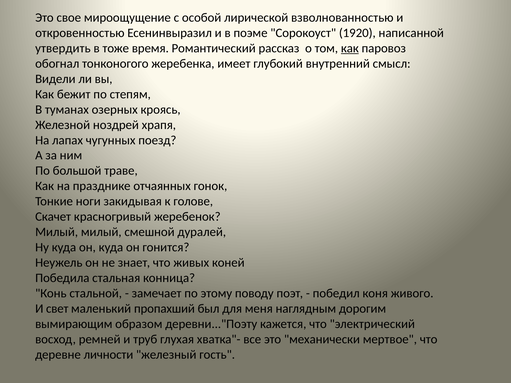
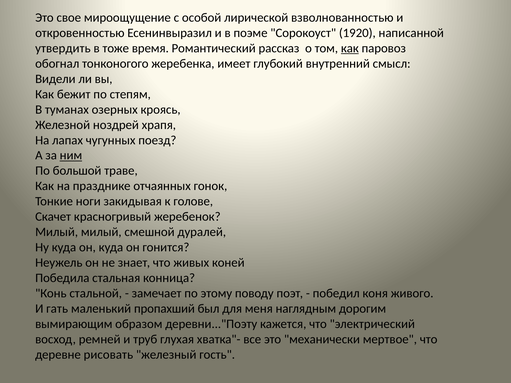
ним underline: none -> present
свет: свет -> гать
личности: личности -> рисовать
